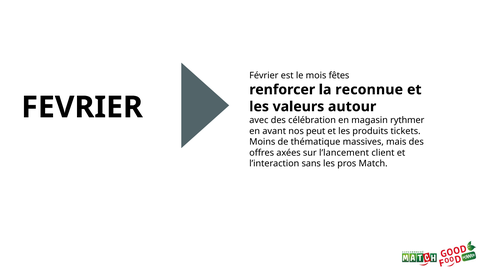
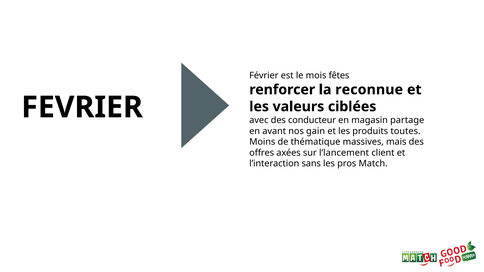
autour: autour -> ciblées
célébration: célébration -> conducteur
rythmer: rythmer -> partage
peut: peut -> gain
tickets: tickets -> toutes
